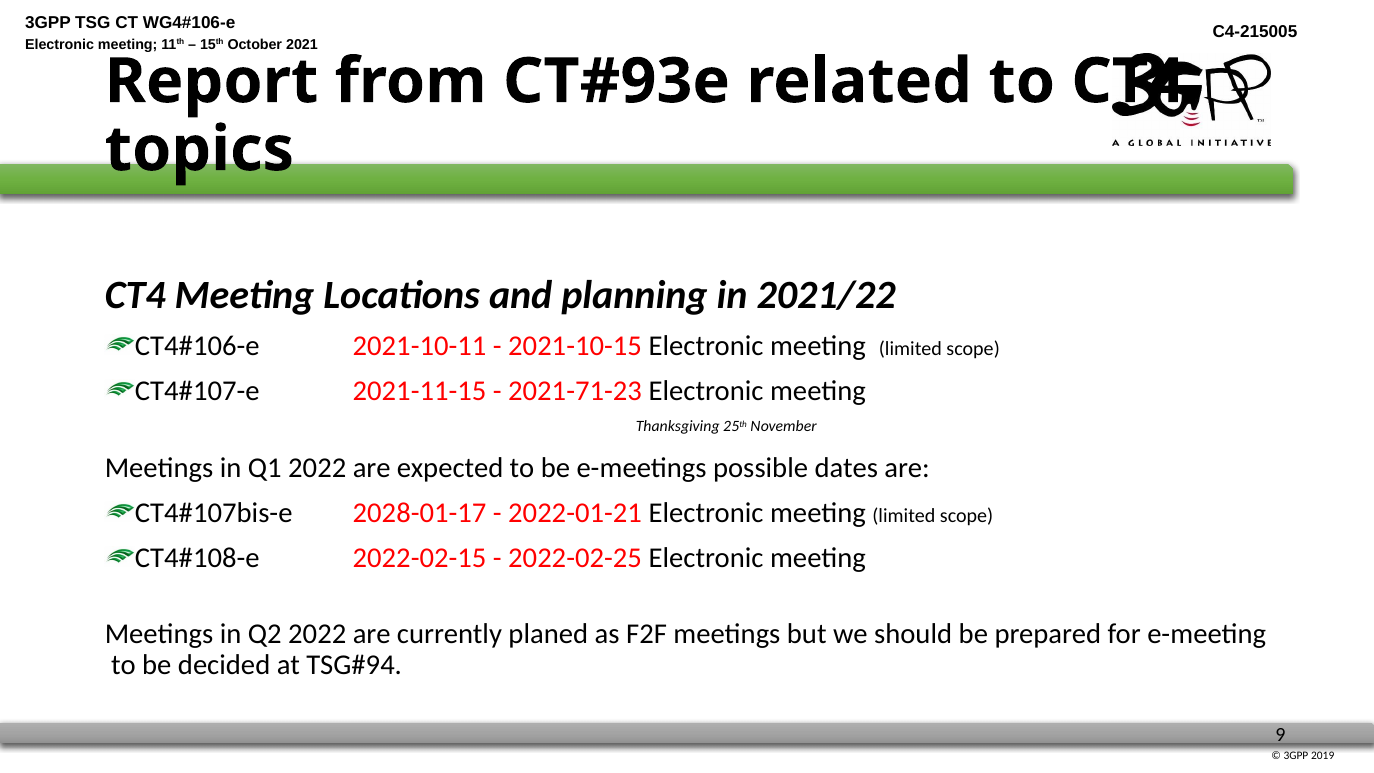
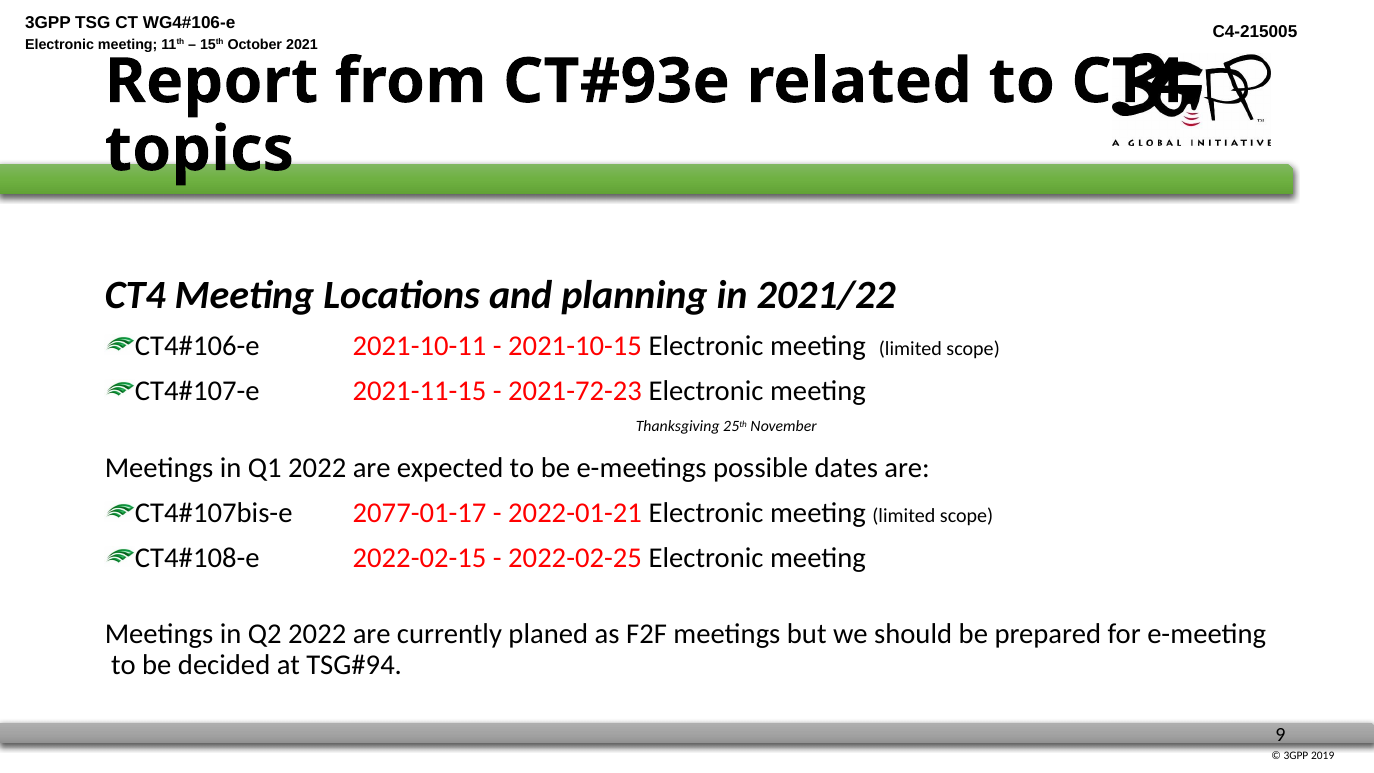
2021-71-23: 2021-71-23 -> 2021-72-23
2028-01-17: 2028-01-17 -> 2077-01-17
